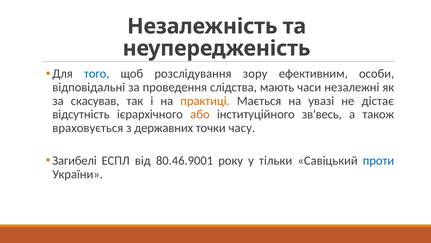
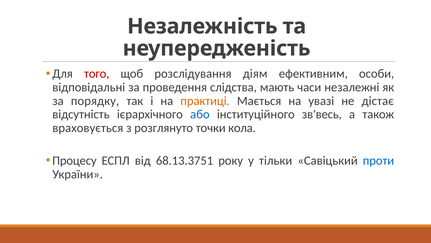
того colour: blue -> red
зору: зору -> діям
скасував: скасував -> порядку
або colour: orange -> blue
державних: державних -> розглянуто
часу: часу -> кола
Загибелі: Загибелі -> Процесу
80.46.9001: 80.46.9001 -> 68.13.3751
